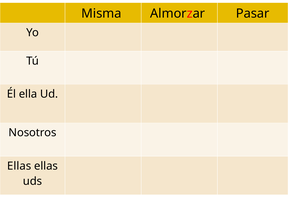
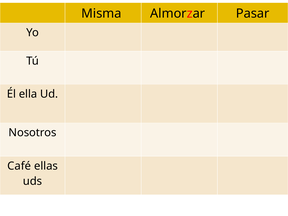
Ellas at (19, 166): Ellas -> Café
